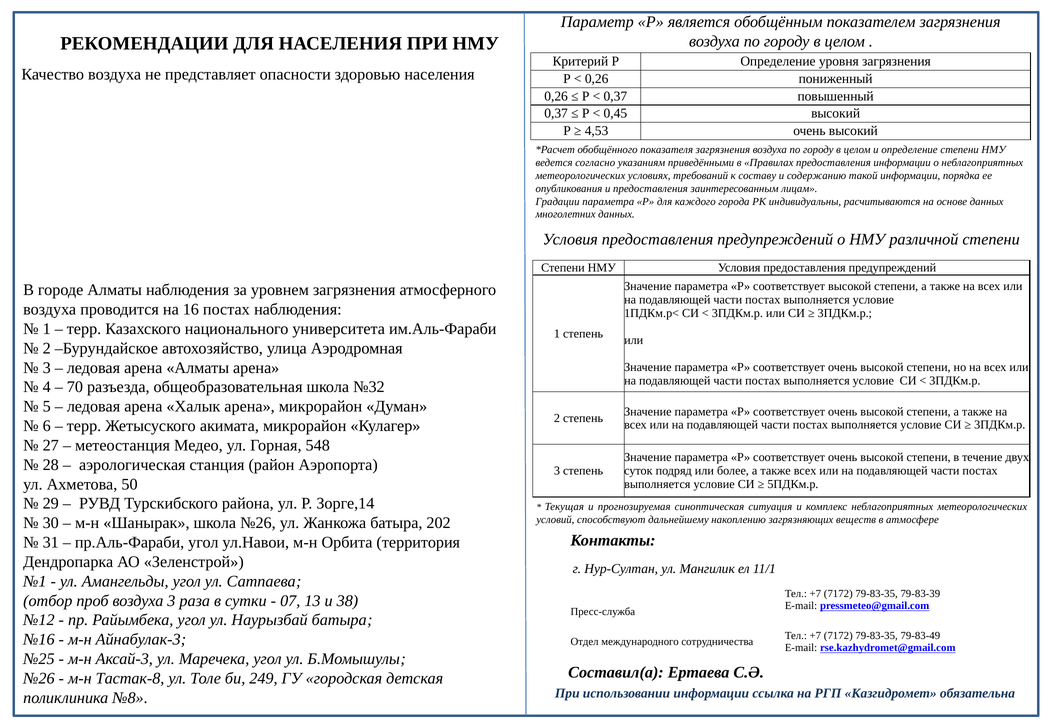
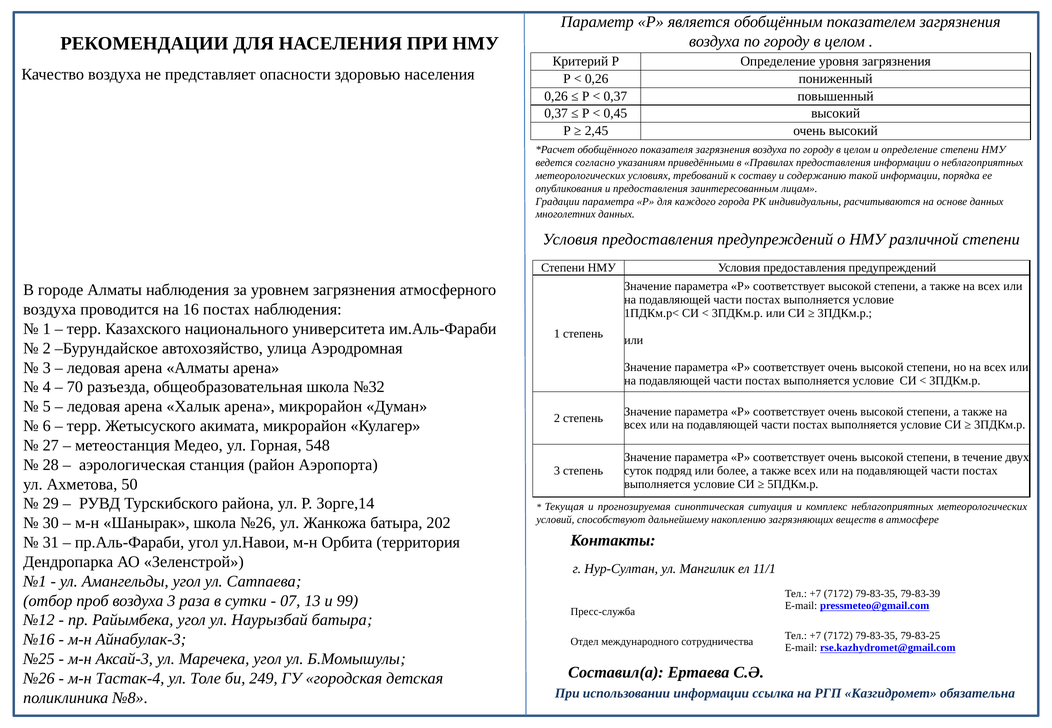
4,53: 4,53 -> 2,45
38: 38 -> 99
79-83-49: 79-83-49 -> 79-83-25
Тастак-8: Тастак-8 -> Тастак-4
